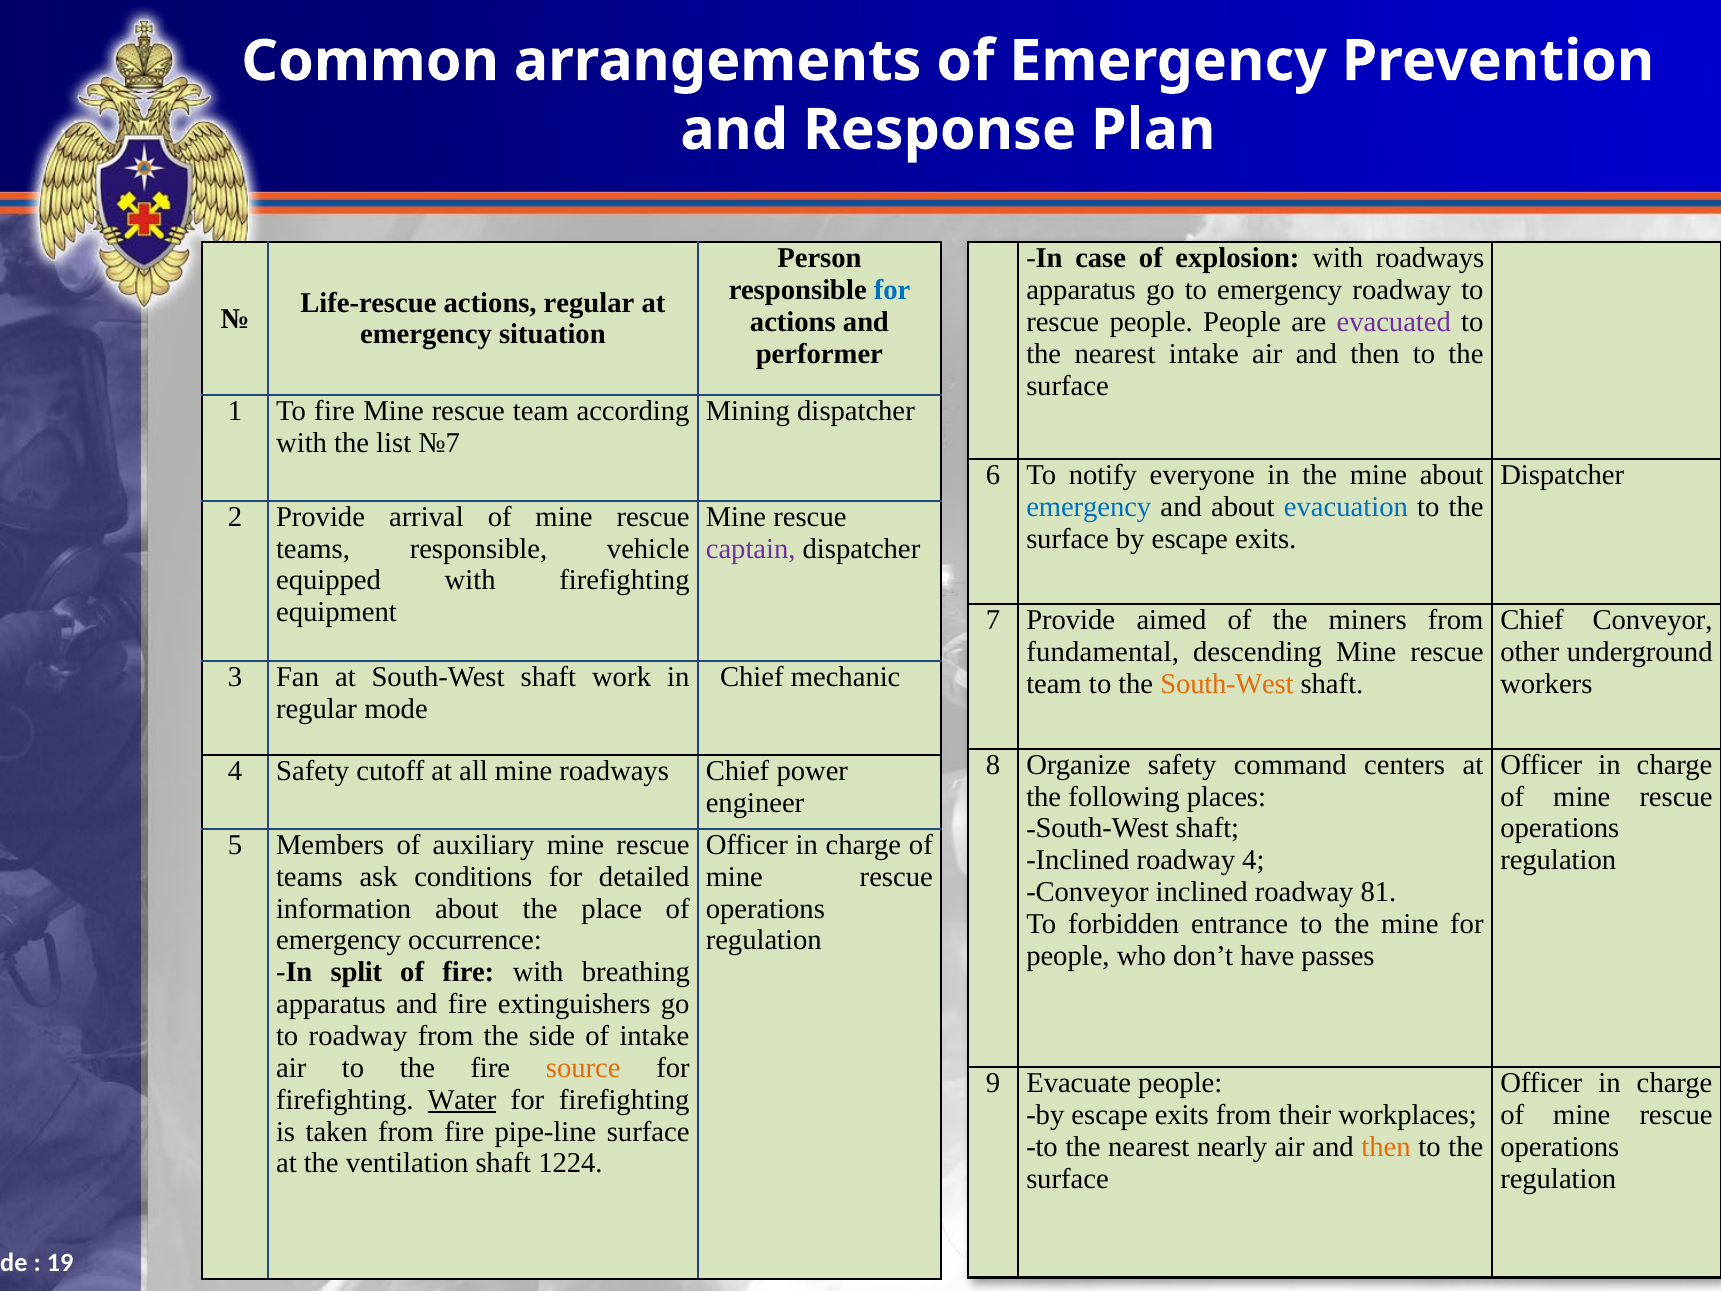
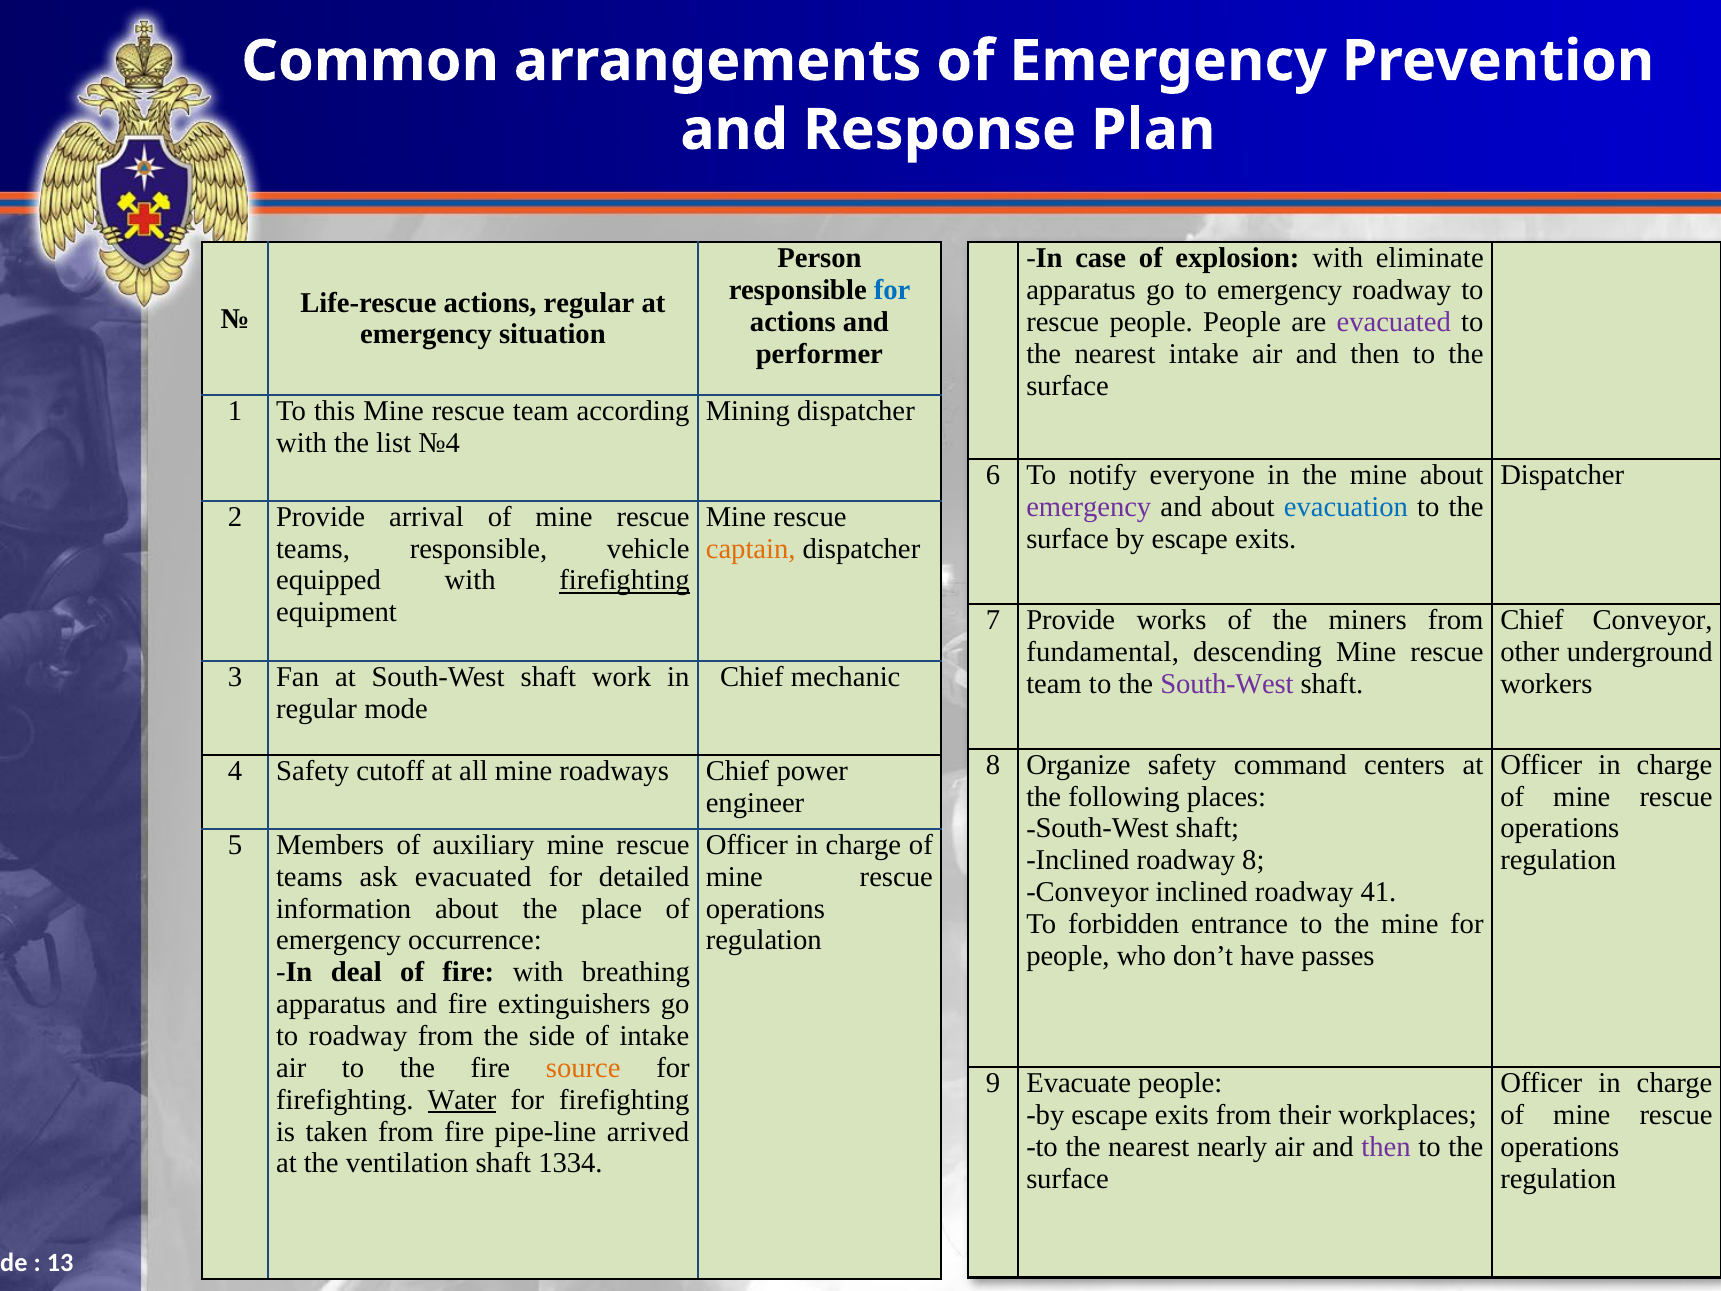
with roadways: roadways -> eliminate
To fire: fire -> this
№7: №7 -> №4
emergency at (1089, 507) colour: blue -> purple
captain colour: purple -> orange
firefighting at (624, 580) underline: none -> present
aimed: aimed -> works
South-West at (1227, 684) colour: orange -> purple
roadway 4: 4 -> 8
ask conditions: conditions -> evacuated
81: 81 -> 41
split: split -> deal
pipe-line surface: surface -> arrived
then at (1386, 1147) colour: orange -> purple
1224: 1224 -> 1334
19: 19 -> 13
